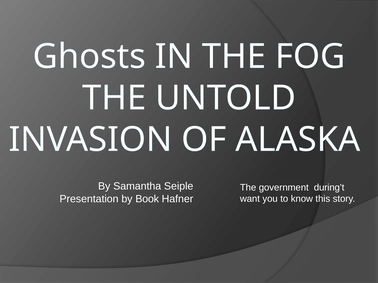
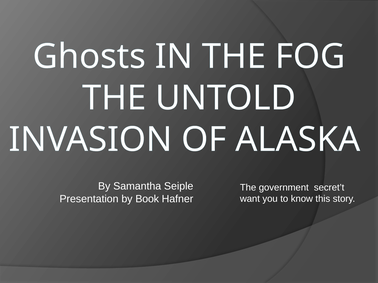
during’t: during’t -> secret’t
